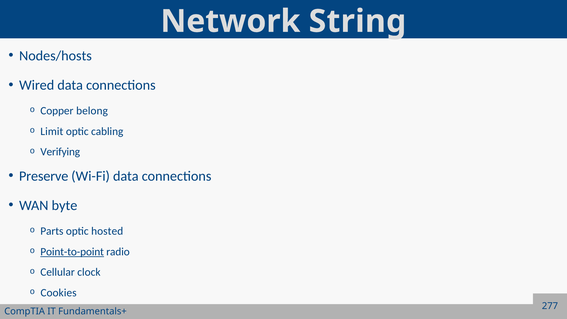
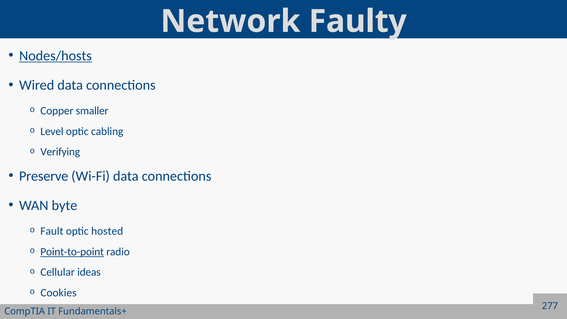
String: String -> Faulty
Nodes/hosts underline: none -> present
belong: belong -> smaller
Limit: Limit -> Level
Parts: Parts -> Fault
clock: clock -> ideas
